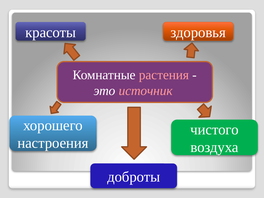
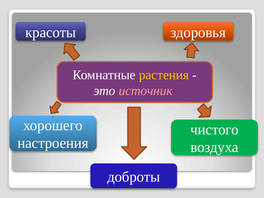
растения colour: pink -> yellow
